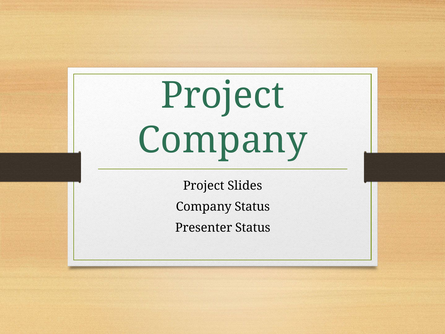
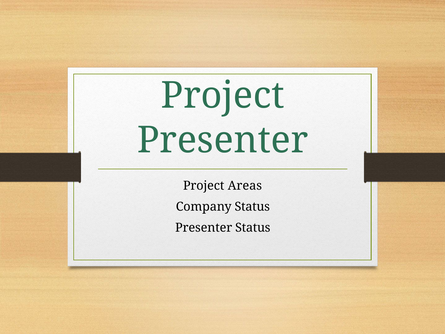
Company at (223, 140): Company -> Presenter
Slides: Slides -> Areas
